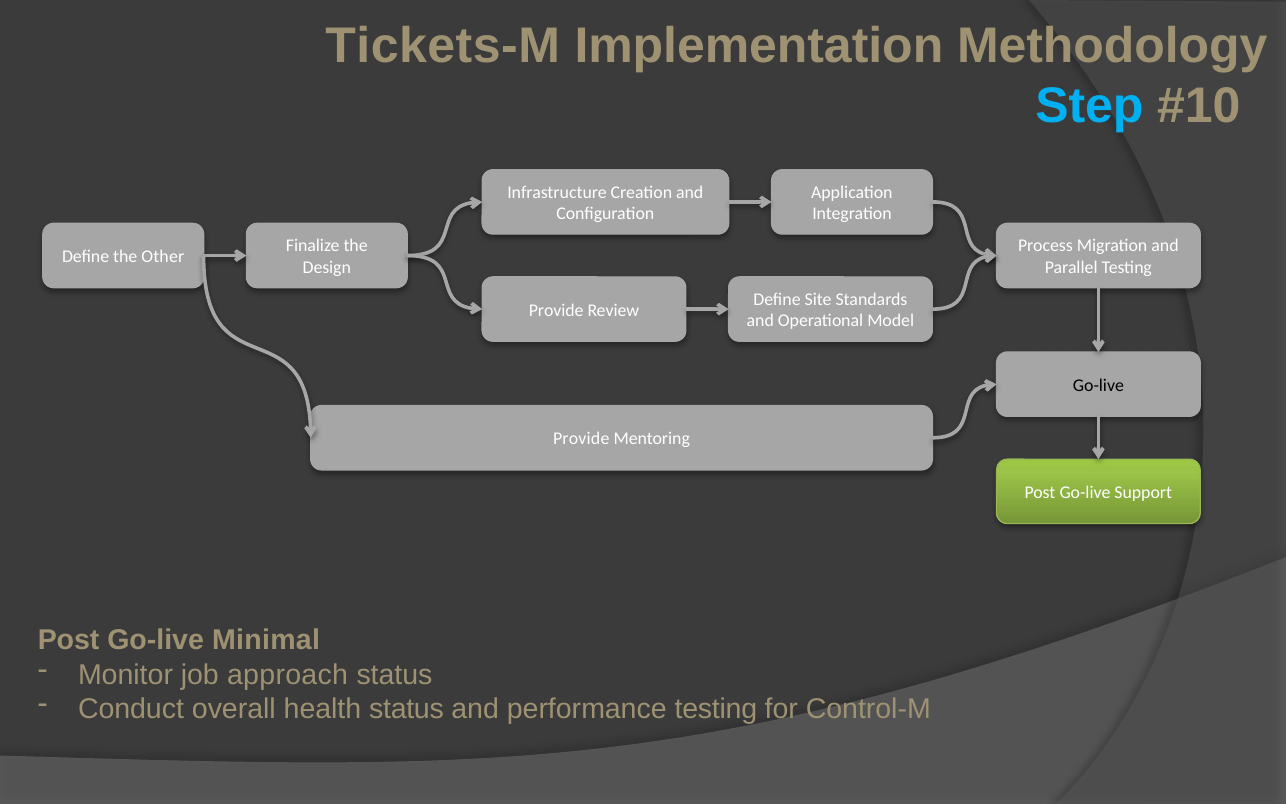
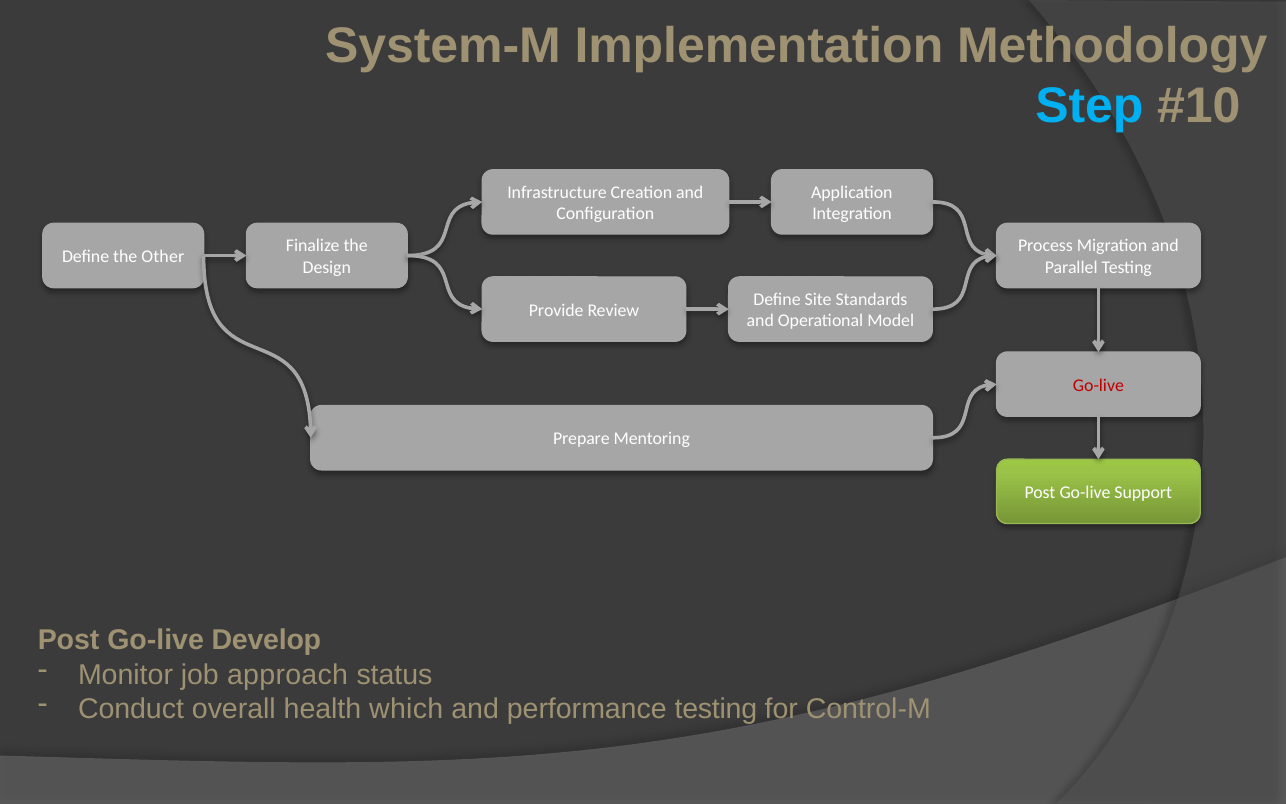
Tickets-M: Tickets-M -> System-M
Go-live at (1098, 385) colour: black -> red
Provide at (581, 439): Provide -> Prepare
Minimal: Minimal -> Develop
health status: status -> which
